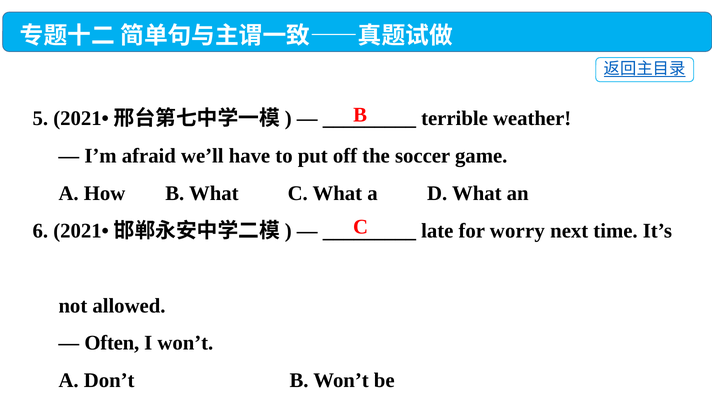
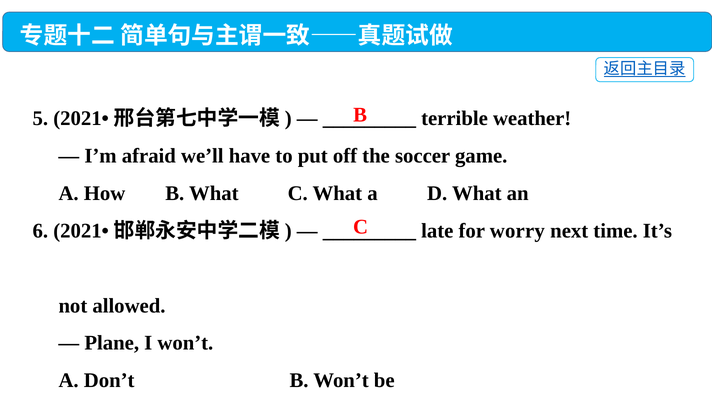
Often: Often -> Plane
